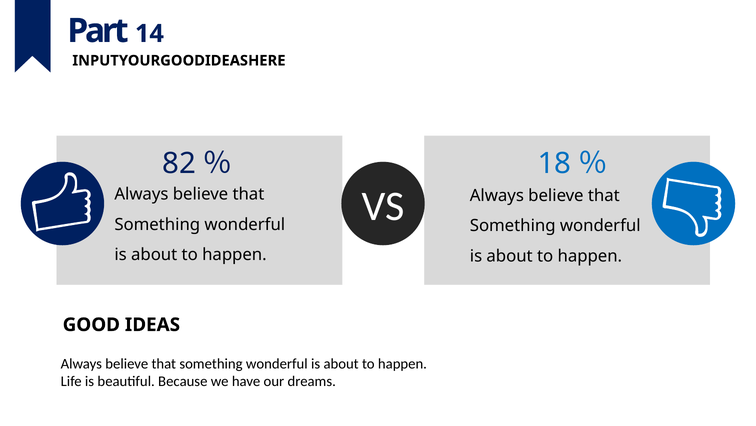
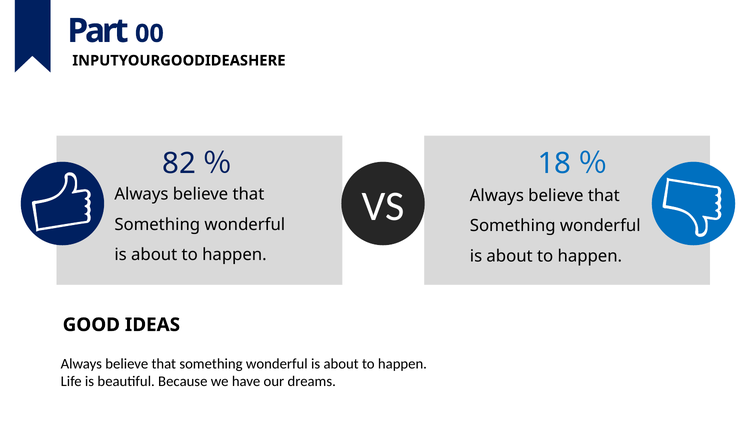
14: 14 -> 00
